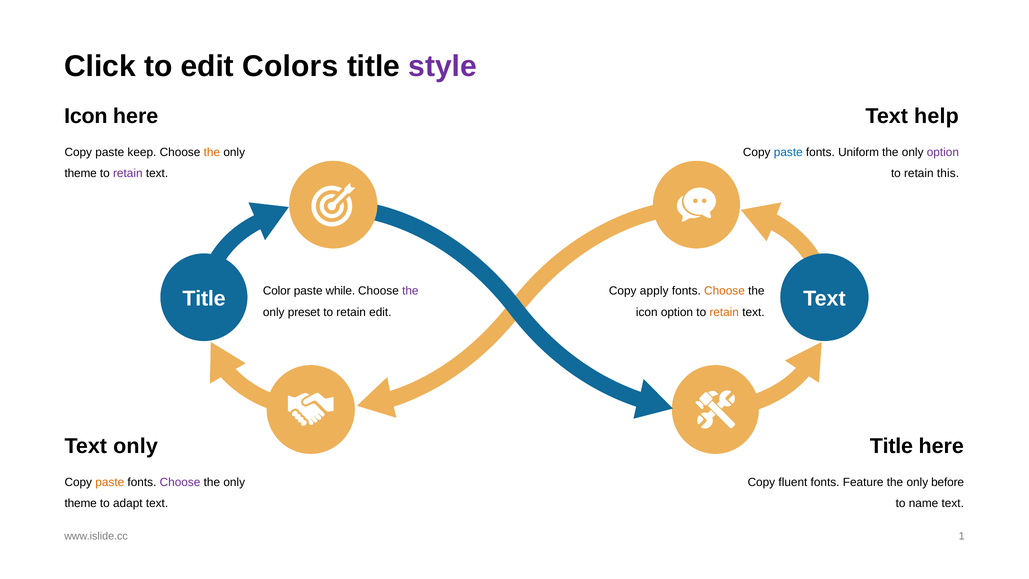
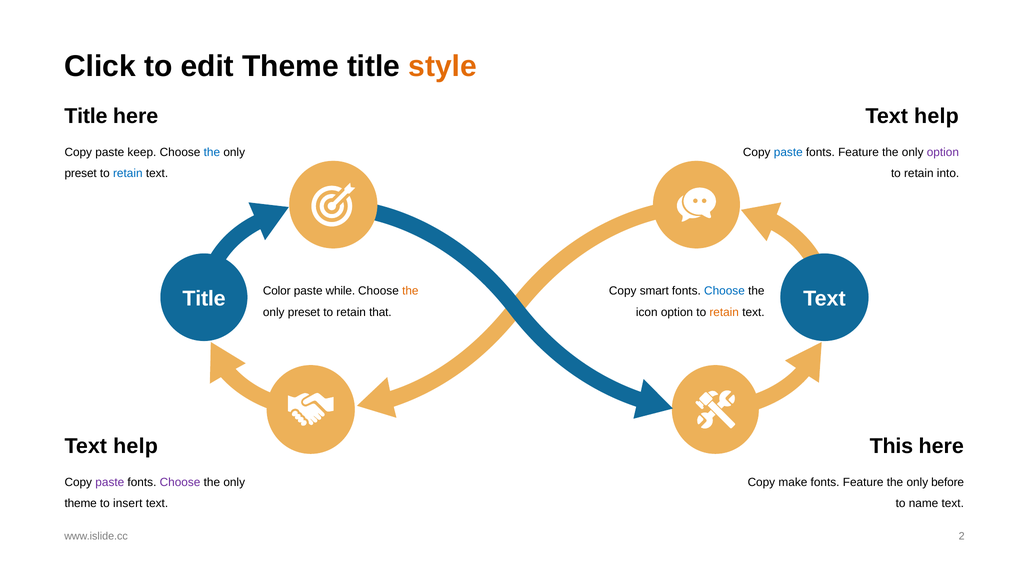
edit Colors: Colors -> Theme
style colour: purple -> orange
Icon at (86, 116): Icon -> Title
the at (212, 152) colour: orange -> blue
Uniform at (859, 152): Uniform -> Feature
theme at (81, 173): theme -> preset
retain at (128, 173) colour: purple -> blue
this: this -> into
the at (410, 291) colour: purple -> orange
apply: apply -> smart
Choose at (724, 291) colour: orange -> blue
retain edit: edit -> that
only at (136, 446): only -> help
Title at (891, 446): Title -> This
paste at (110, 482) colour: orange -> purple
fluent: fluent -> make
adapt: adapt -> insert
1: 1 -> 2
